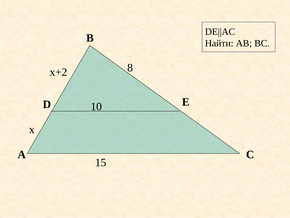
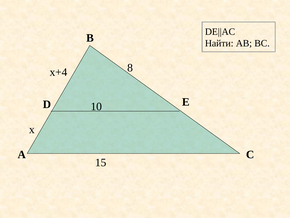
x+2: x+2 -> x+4
